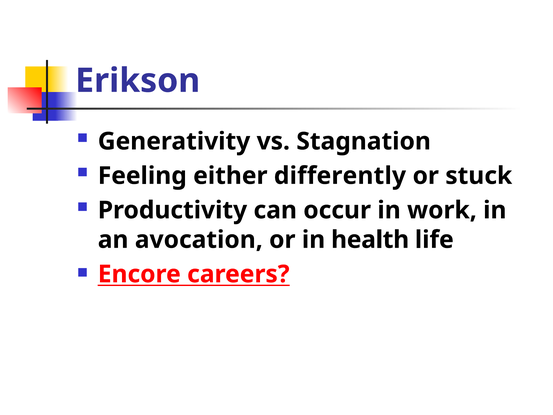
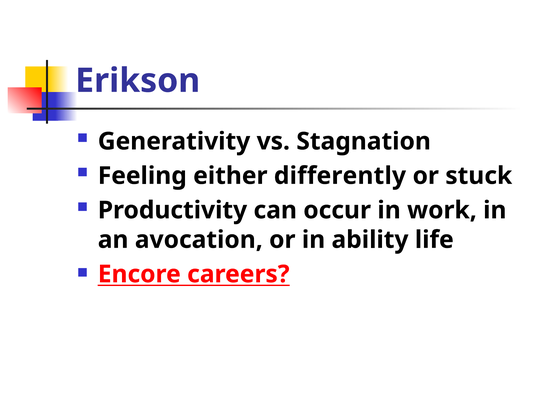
health: health -> ability
